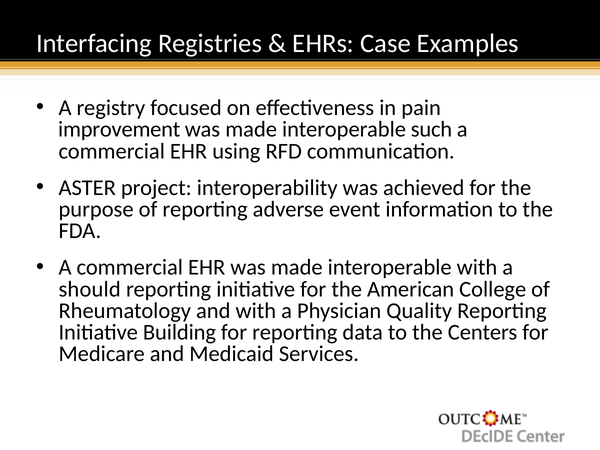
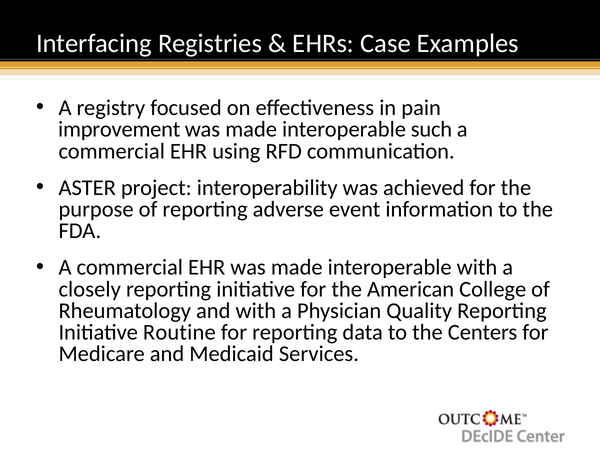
should: should -> closely
Building: Building -> Routine
